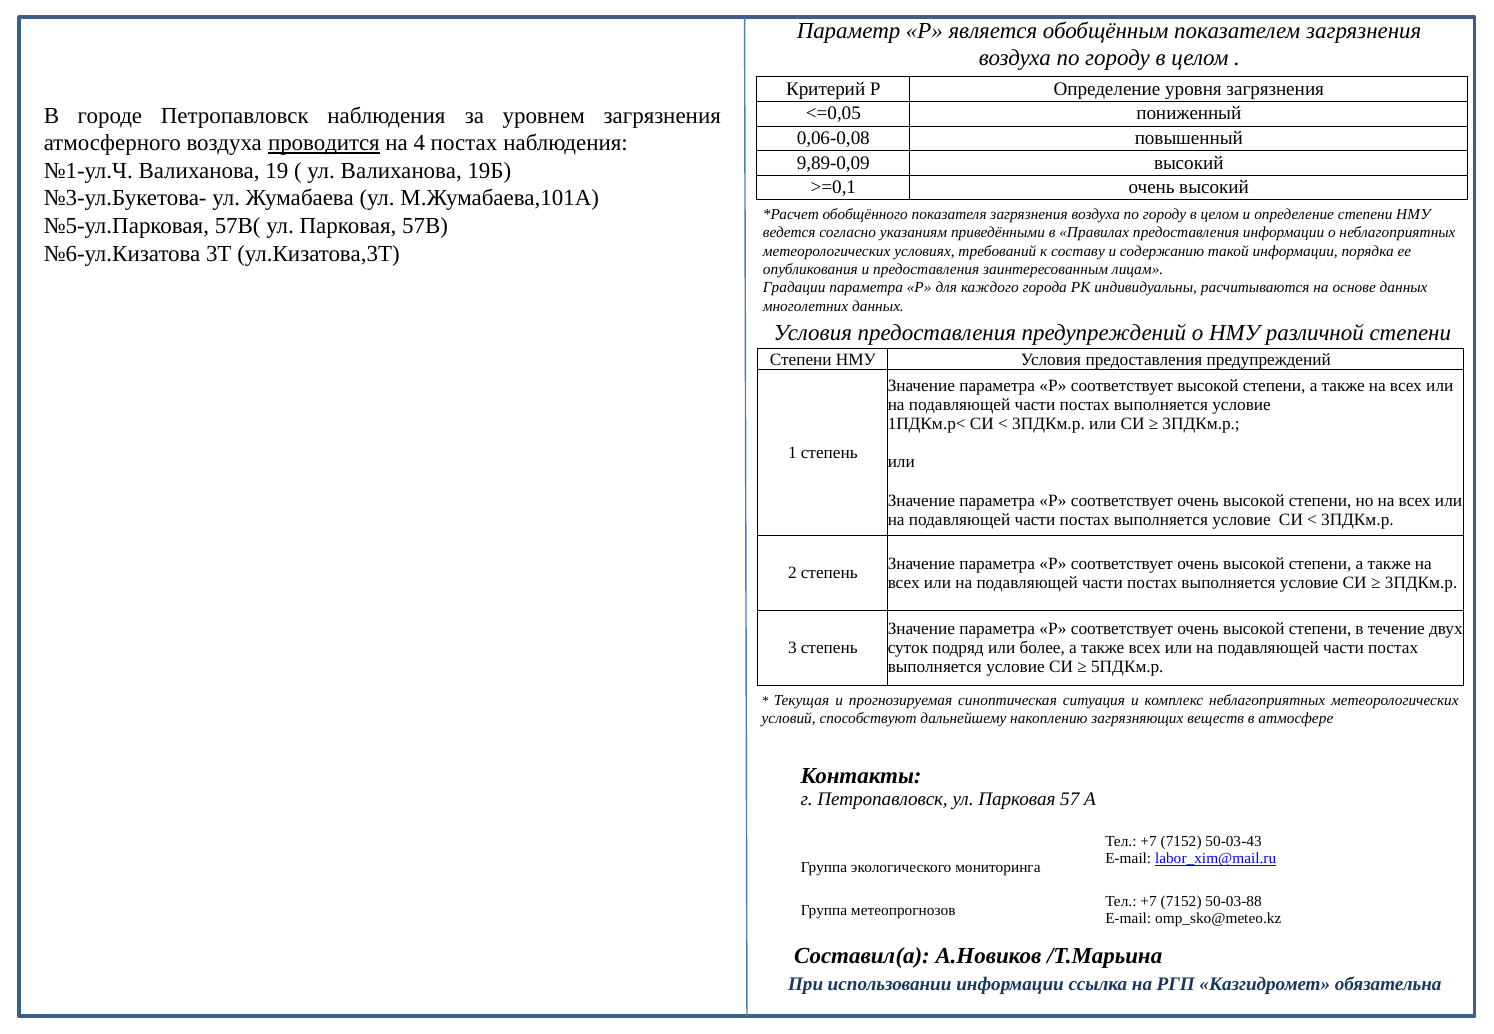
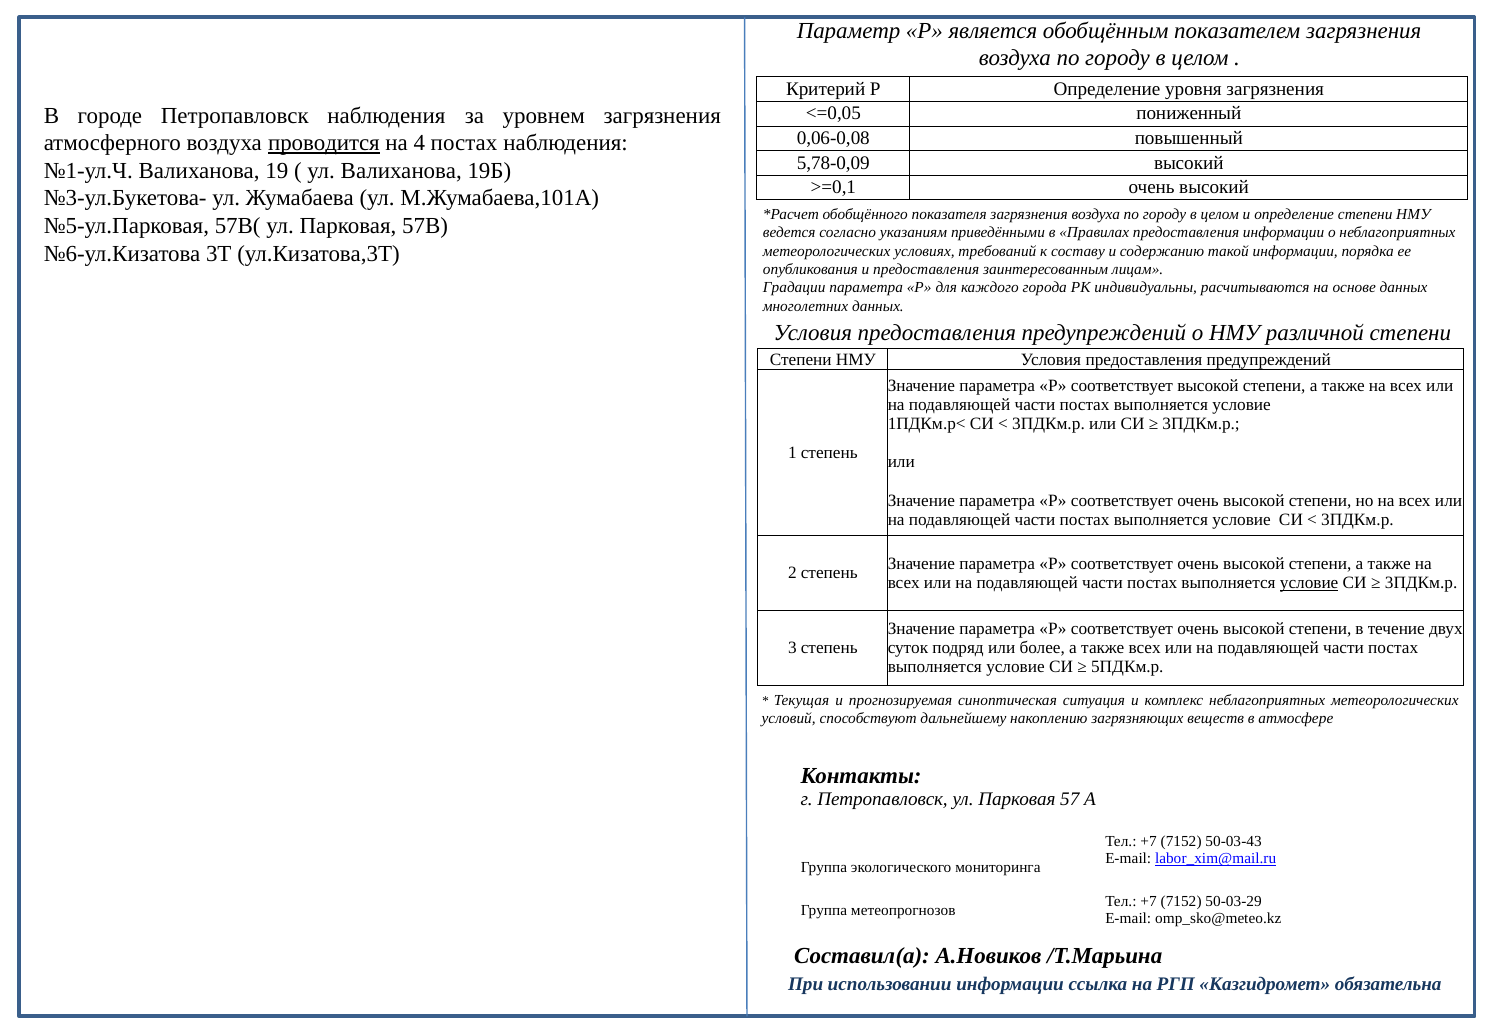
9,89-0,09: 9,89-0,09 -> 5,78-0,09
условие at (1309, 583) underline: none -> present
50-03-88: 50-03-88 -> 50-03-29
